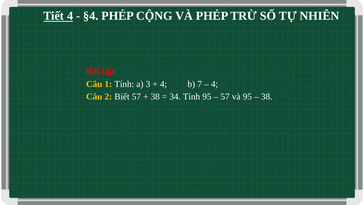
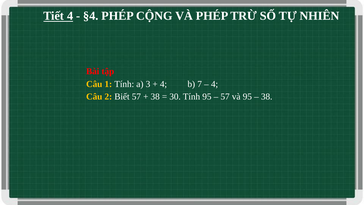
34: 34 -> 30
